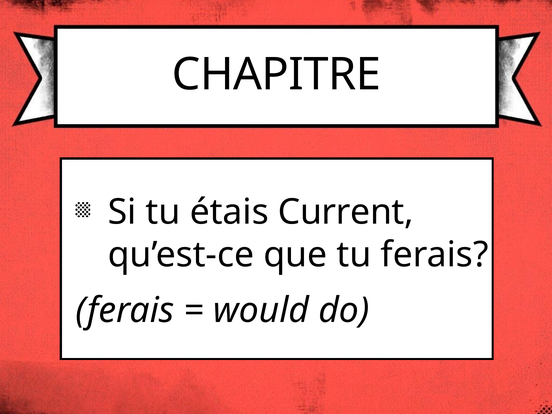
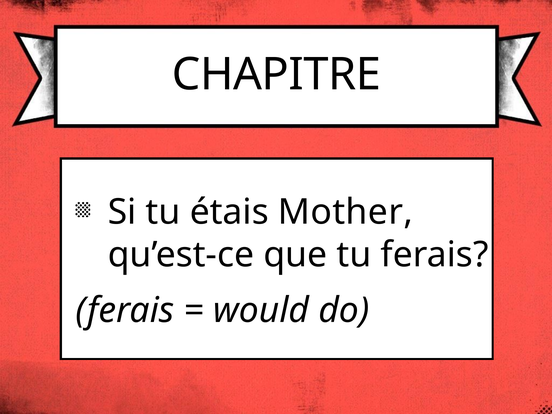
Current: Current -> Mother
